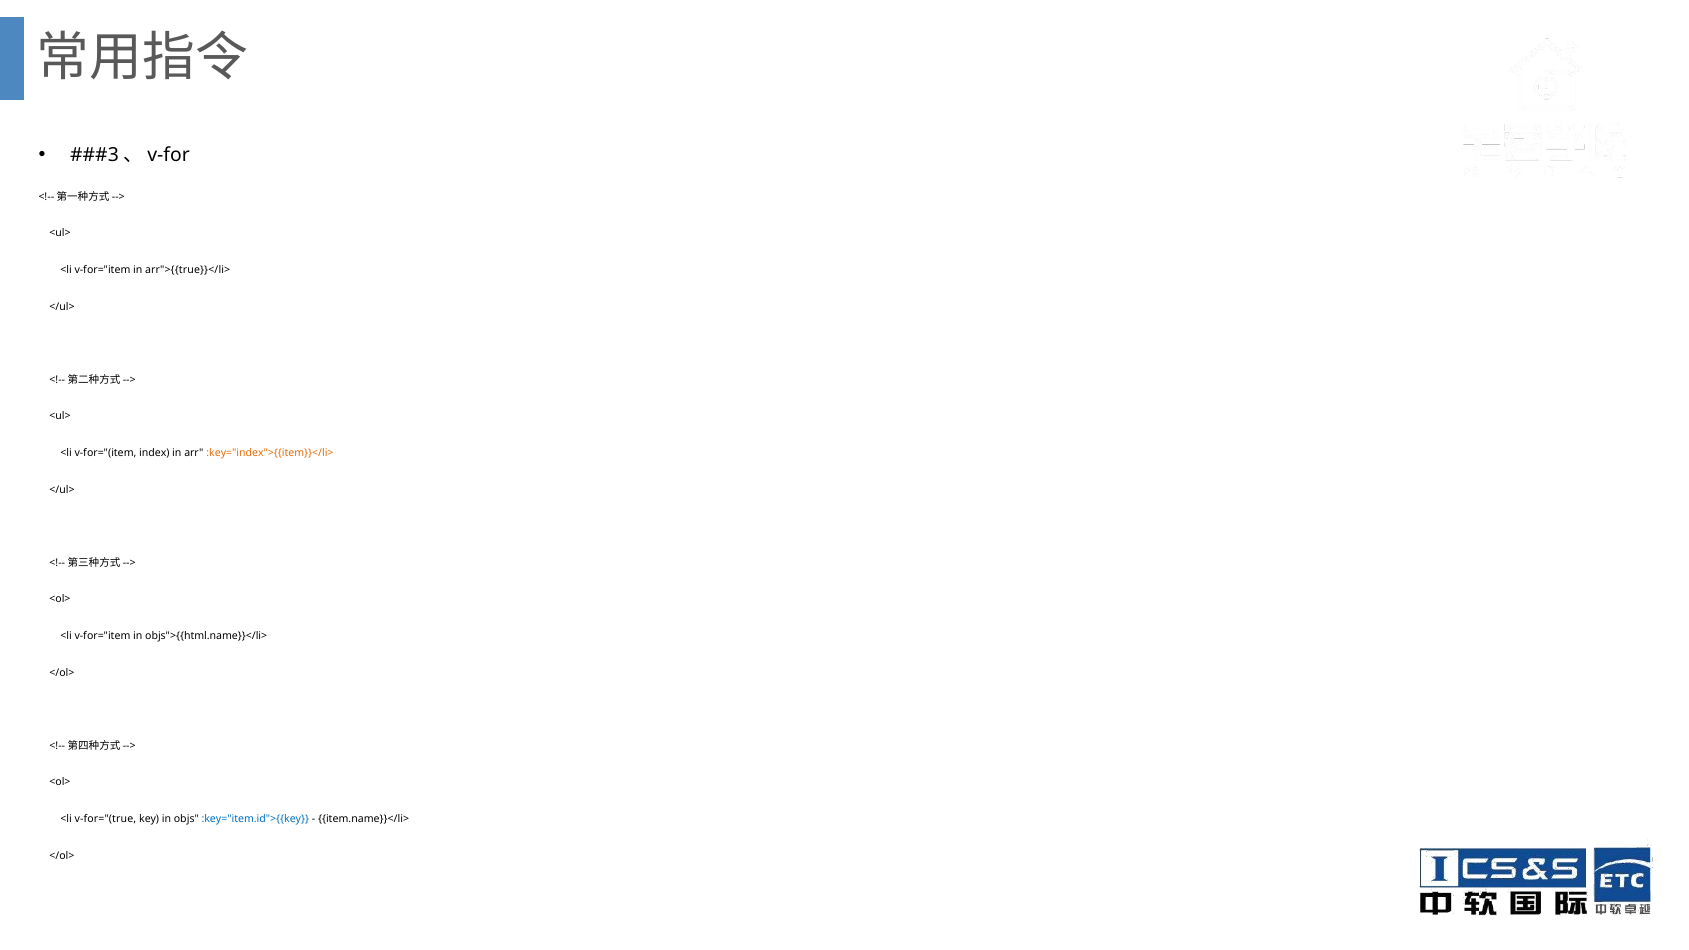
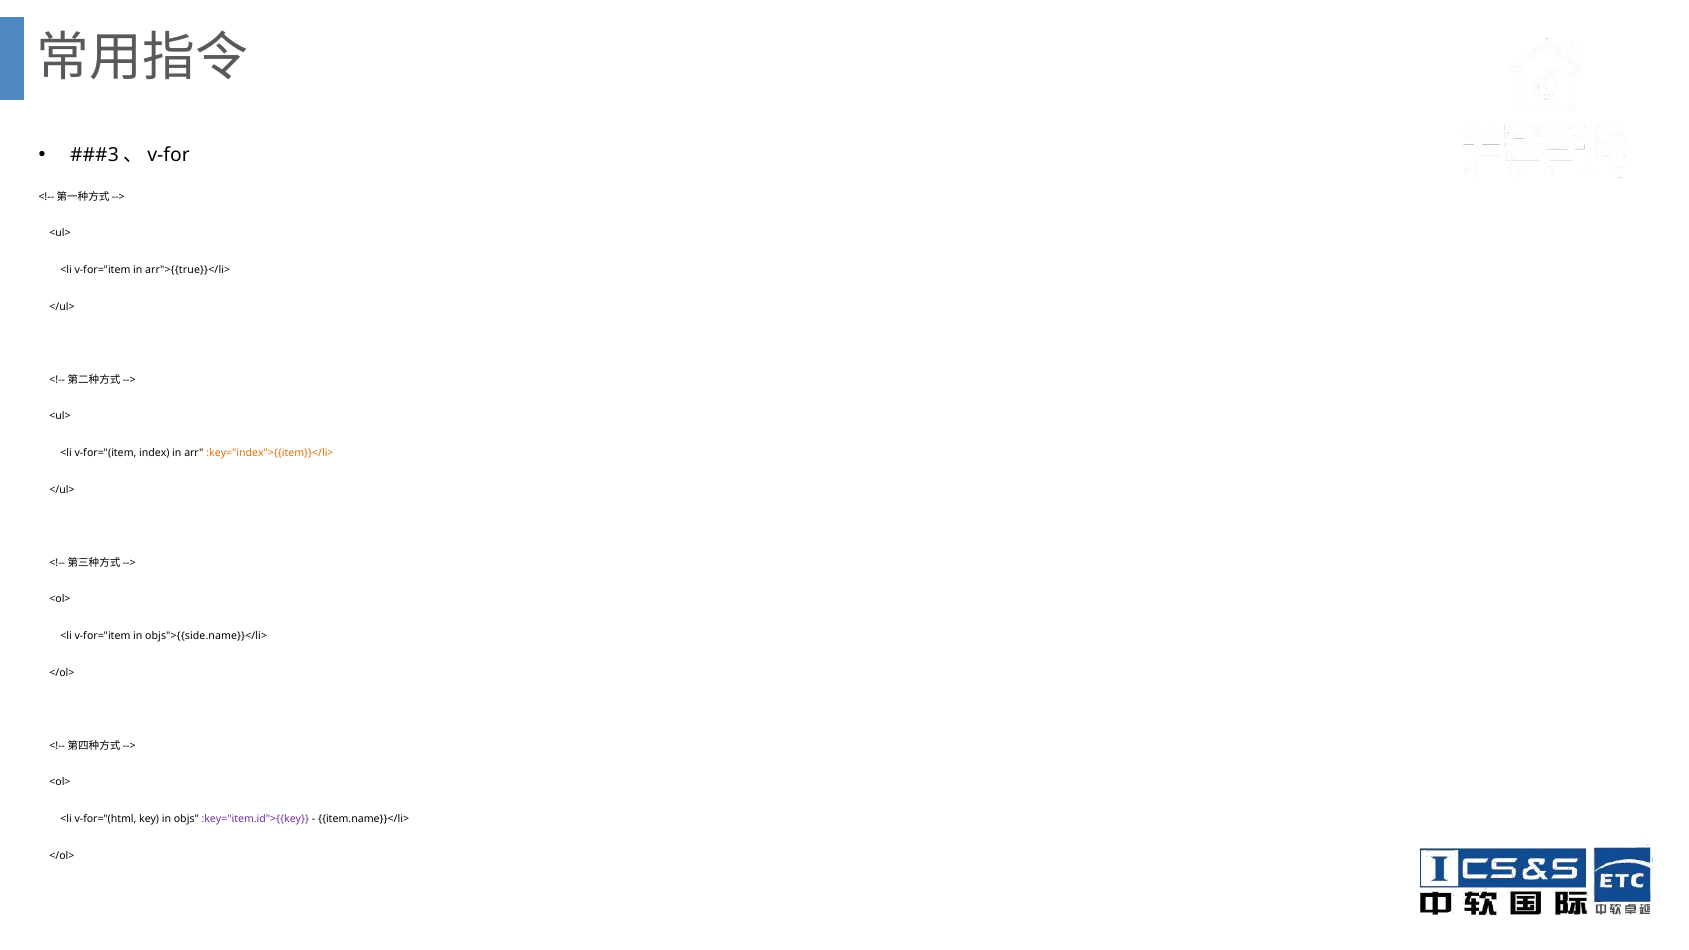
objs">{{html.name}}</li>: objs">{{html.name}}</li> -> objs">{{side.name}}</li>
v-for="(true: v-for="(true -> v-for="(html
:key="item.id">{{key colour: blue -> purple
